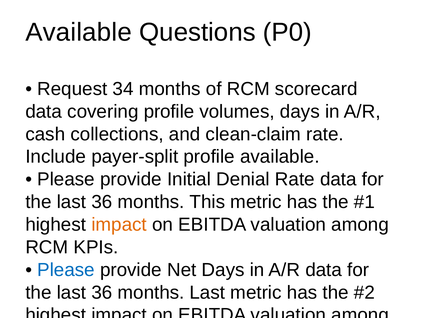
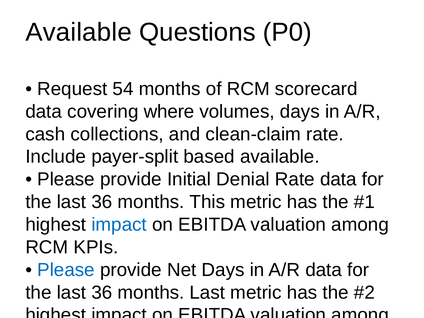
34: 34 -> 54
covering profile: profile -> where
payer-split profile: profile -> based
impact at (119, 225) colour: orange -> blue
